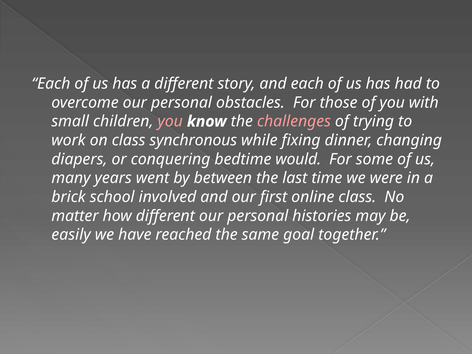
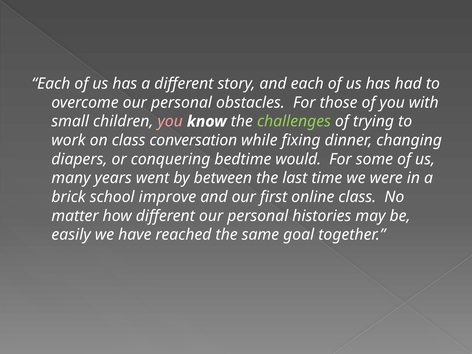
challenges colour: pink -> light green
synchronous: synchronous -> conversation
involved: involved -> improve
